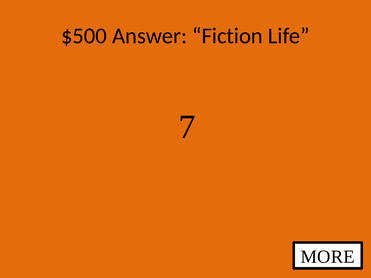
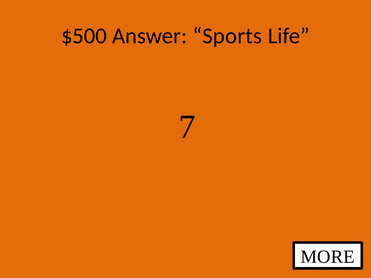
Fiction: Fiction -> Sports
